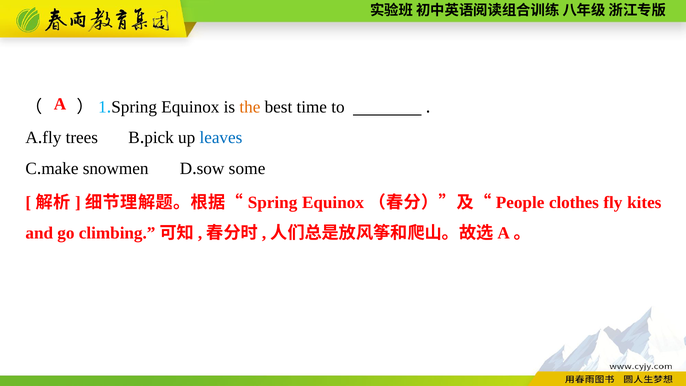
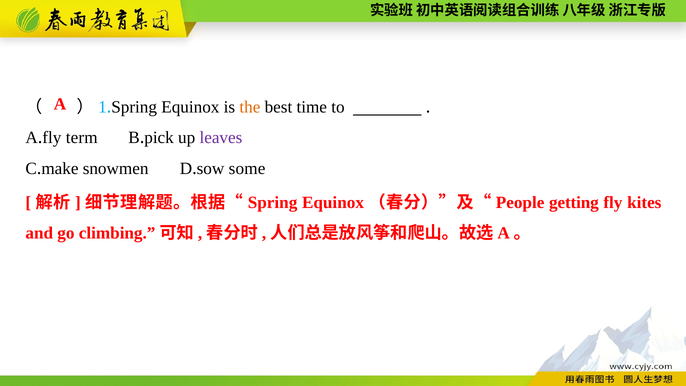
trees: trees -> term
leaves colour: blue -> purple
clothes: clothes -> getting
